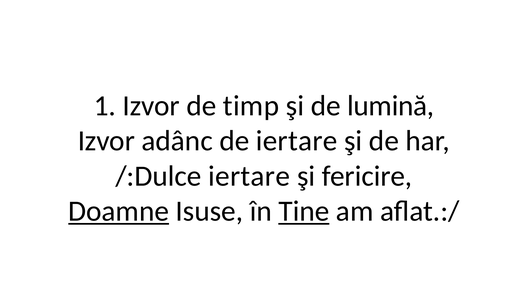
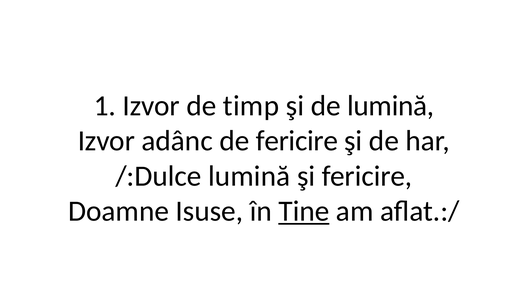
de iertare: iertare -> fericire
/:Dulce iertare: iertare -> lumină
Doamne underline: present -> none
